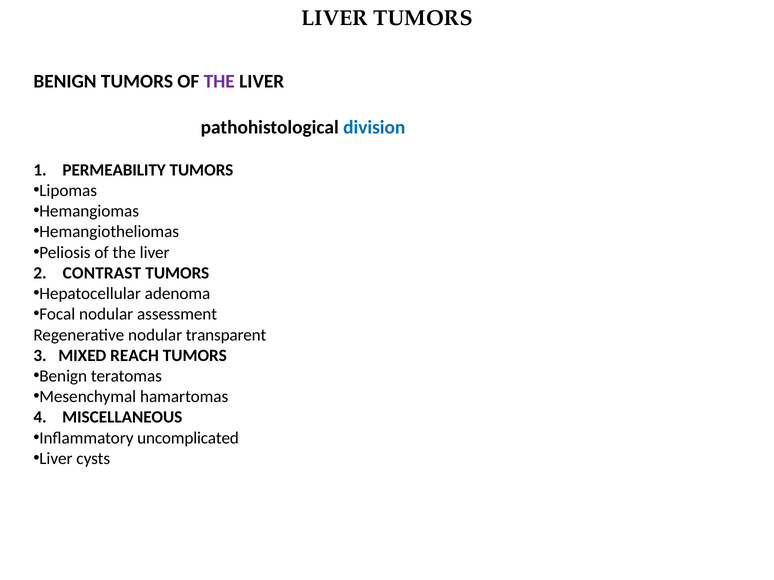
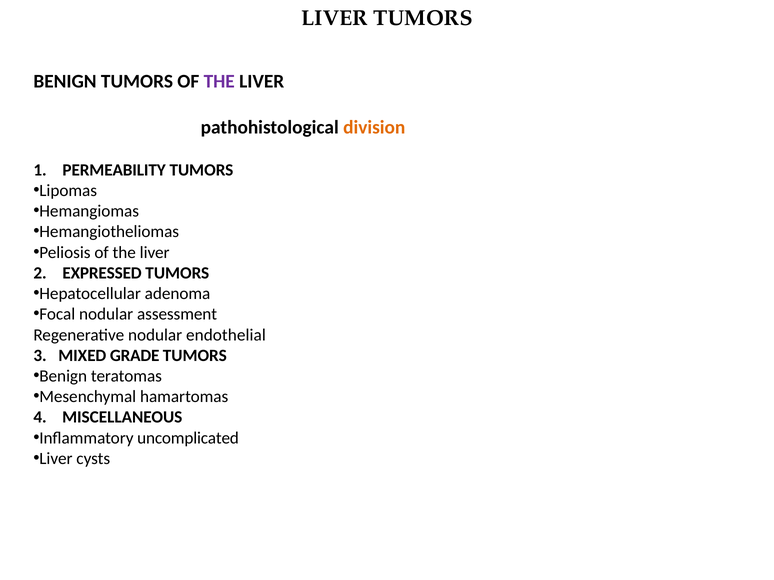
division colour: blue -> orange
CONTRAST: CONTRAST -> EXPRESSED
transparent: transparent -> endothelial
REACH: REACH -> GRADE
